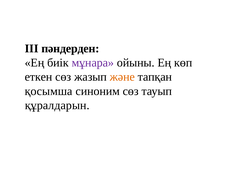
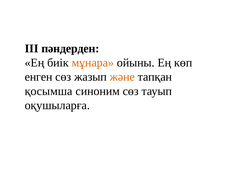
мұнара colour: purple -> orange
еткен: еткен -> енген
құралдарын: құралдарын -> оқушыларға
